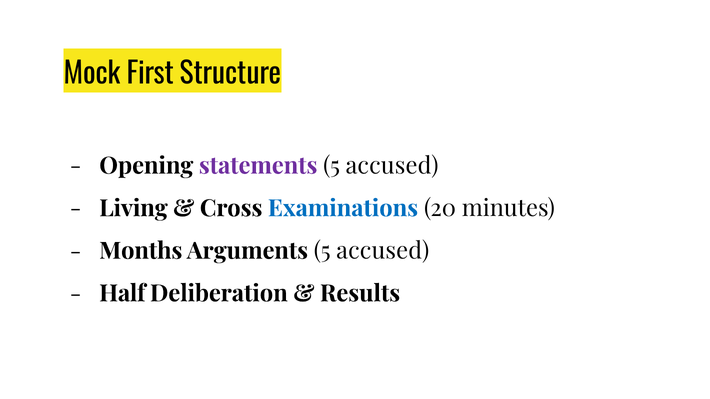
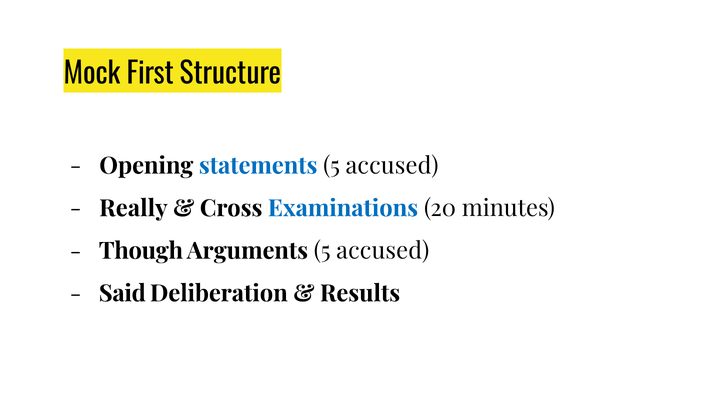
statements colour: purple -> blue
Living: Living -> Really
Months: Months -> Though
Half: Half -> Said
